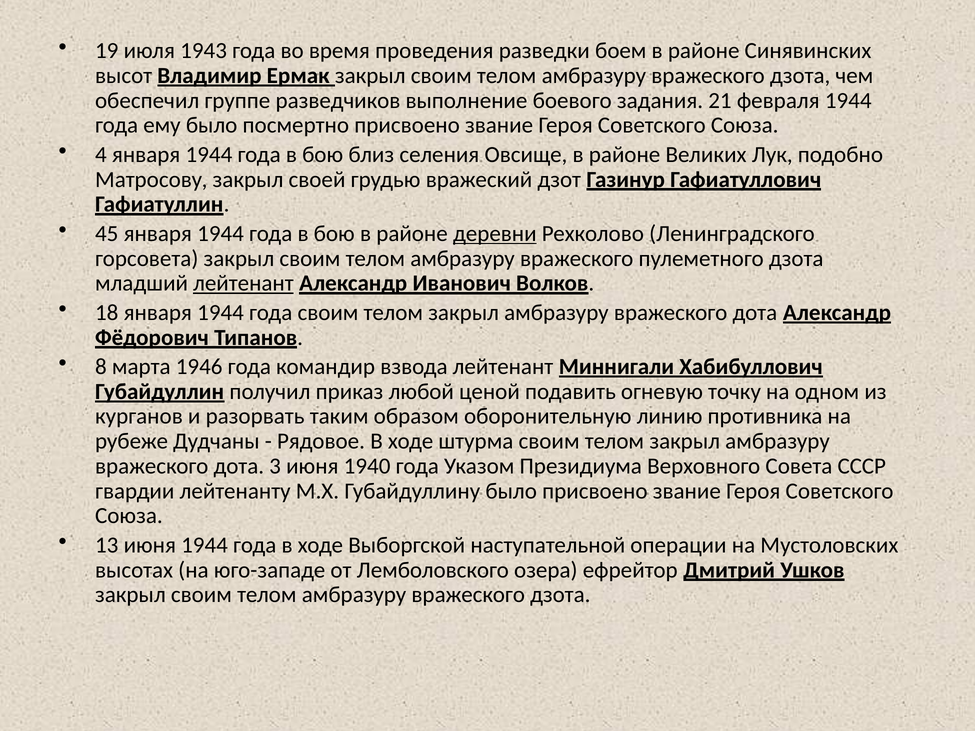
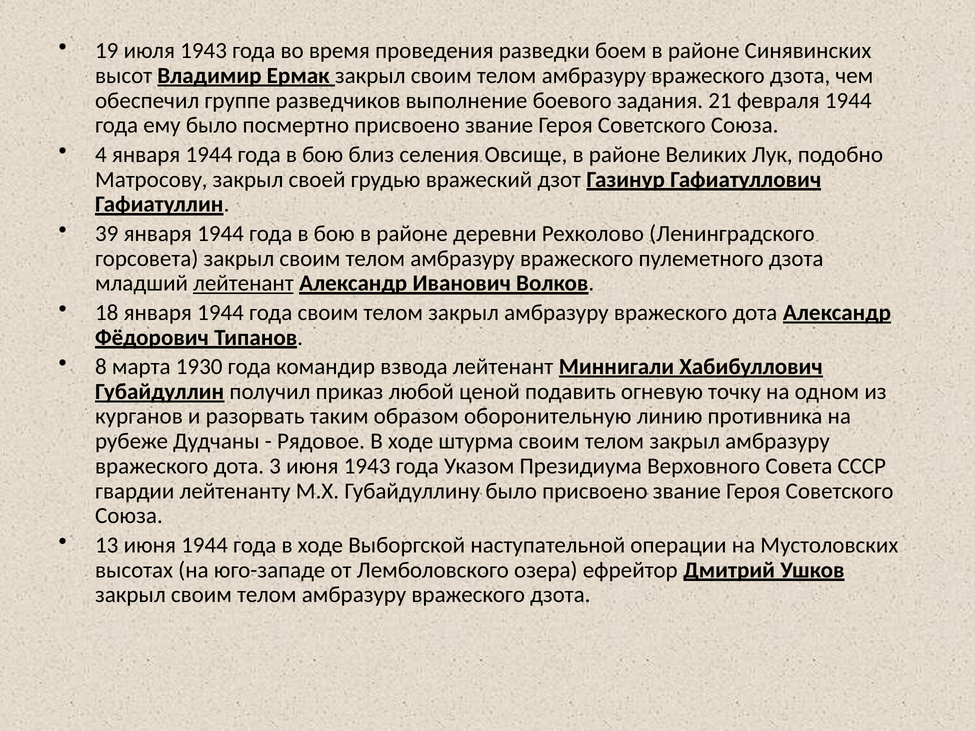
45: 45 -> 39
деревни underline: present -> none
1946: 1946 -> 1930
июня 1940: 1940 -> 1943
